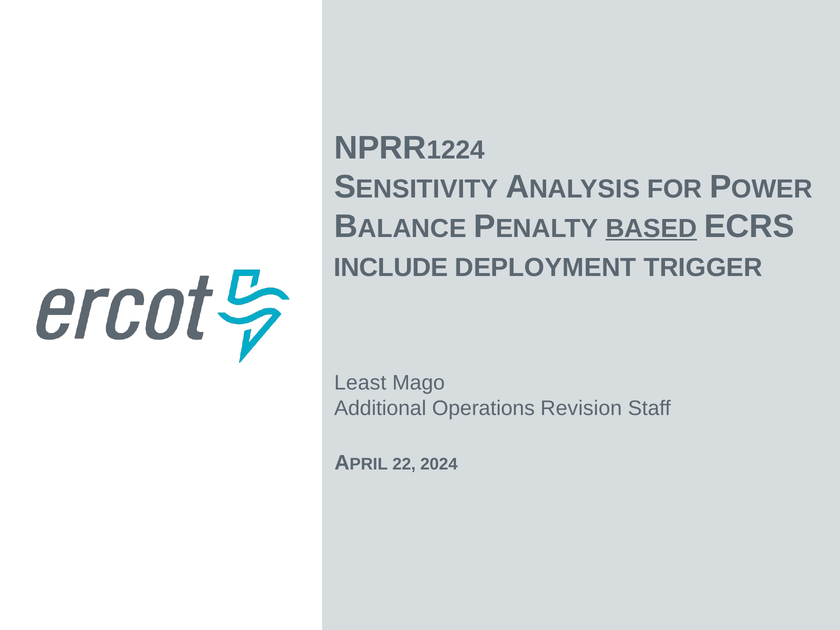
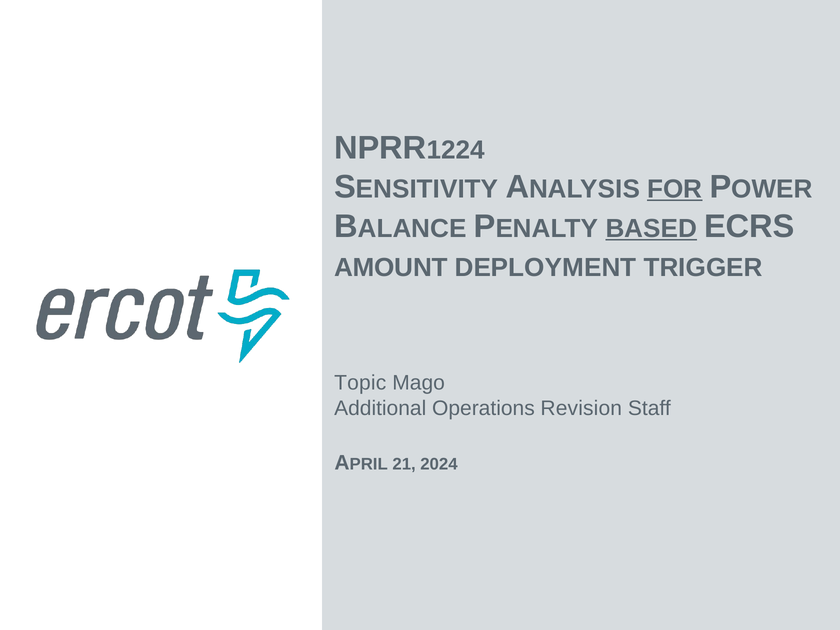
FOR underline: none -> present
INCLUDE: INCLUDE -> AMOUNT
Least: Least -> Topic
22: 22 -> 21
